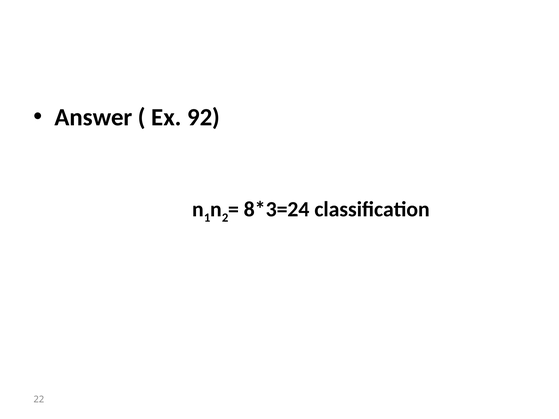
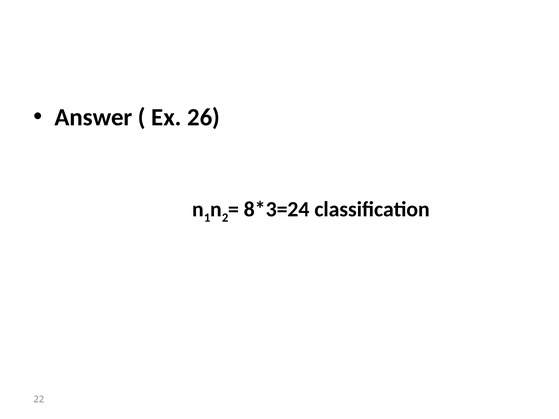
92: 92 -> 26
